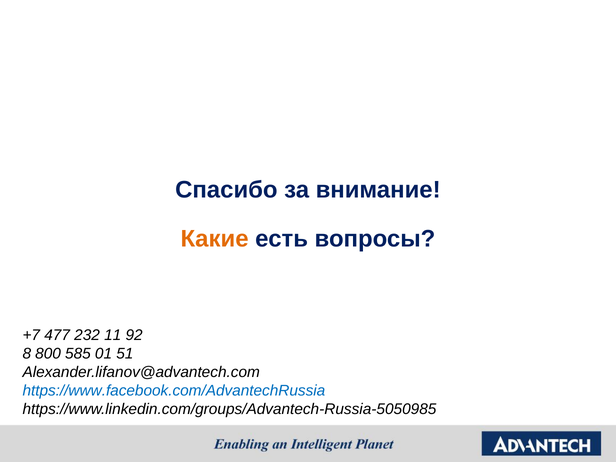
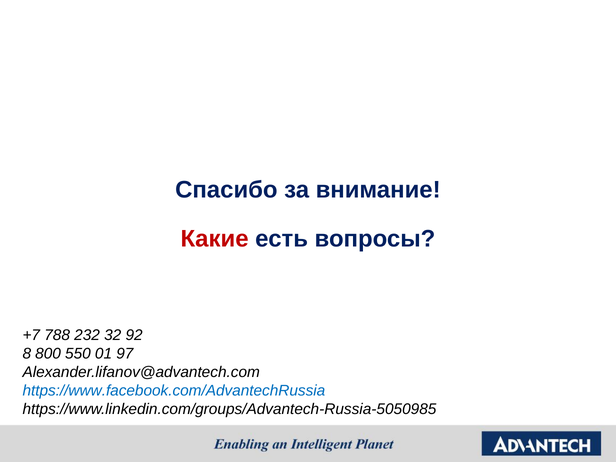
Какие colour: orange -> red
477: 477 -> 788
11: 11 -> 32
585: 585 -> 550
51: 51 -> 97
